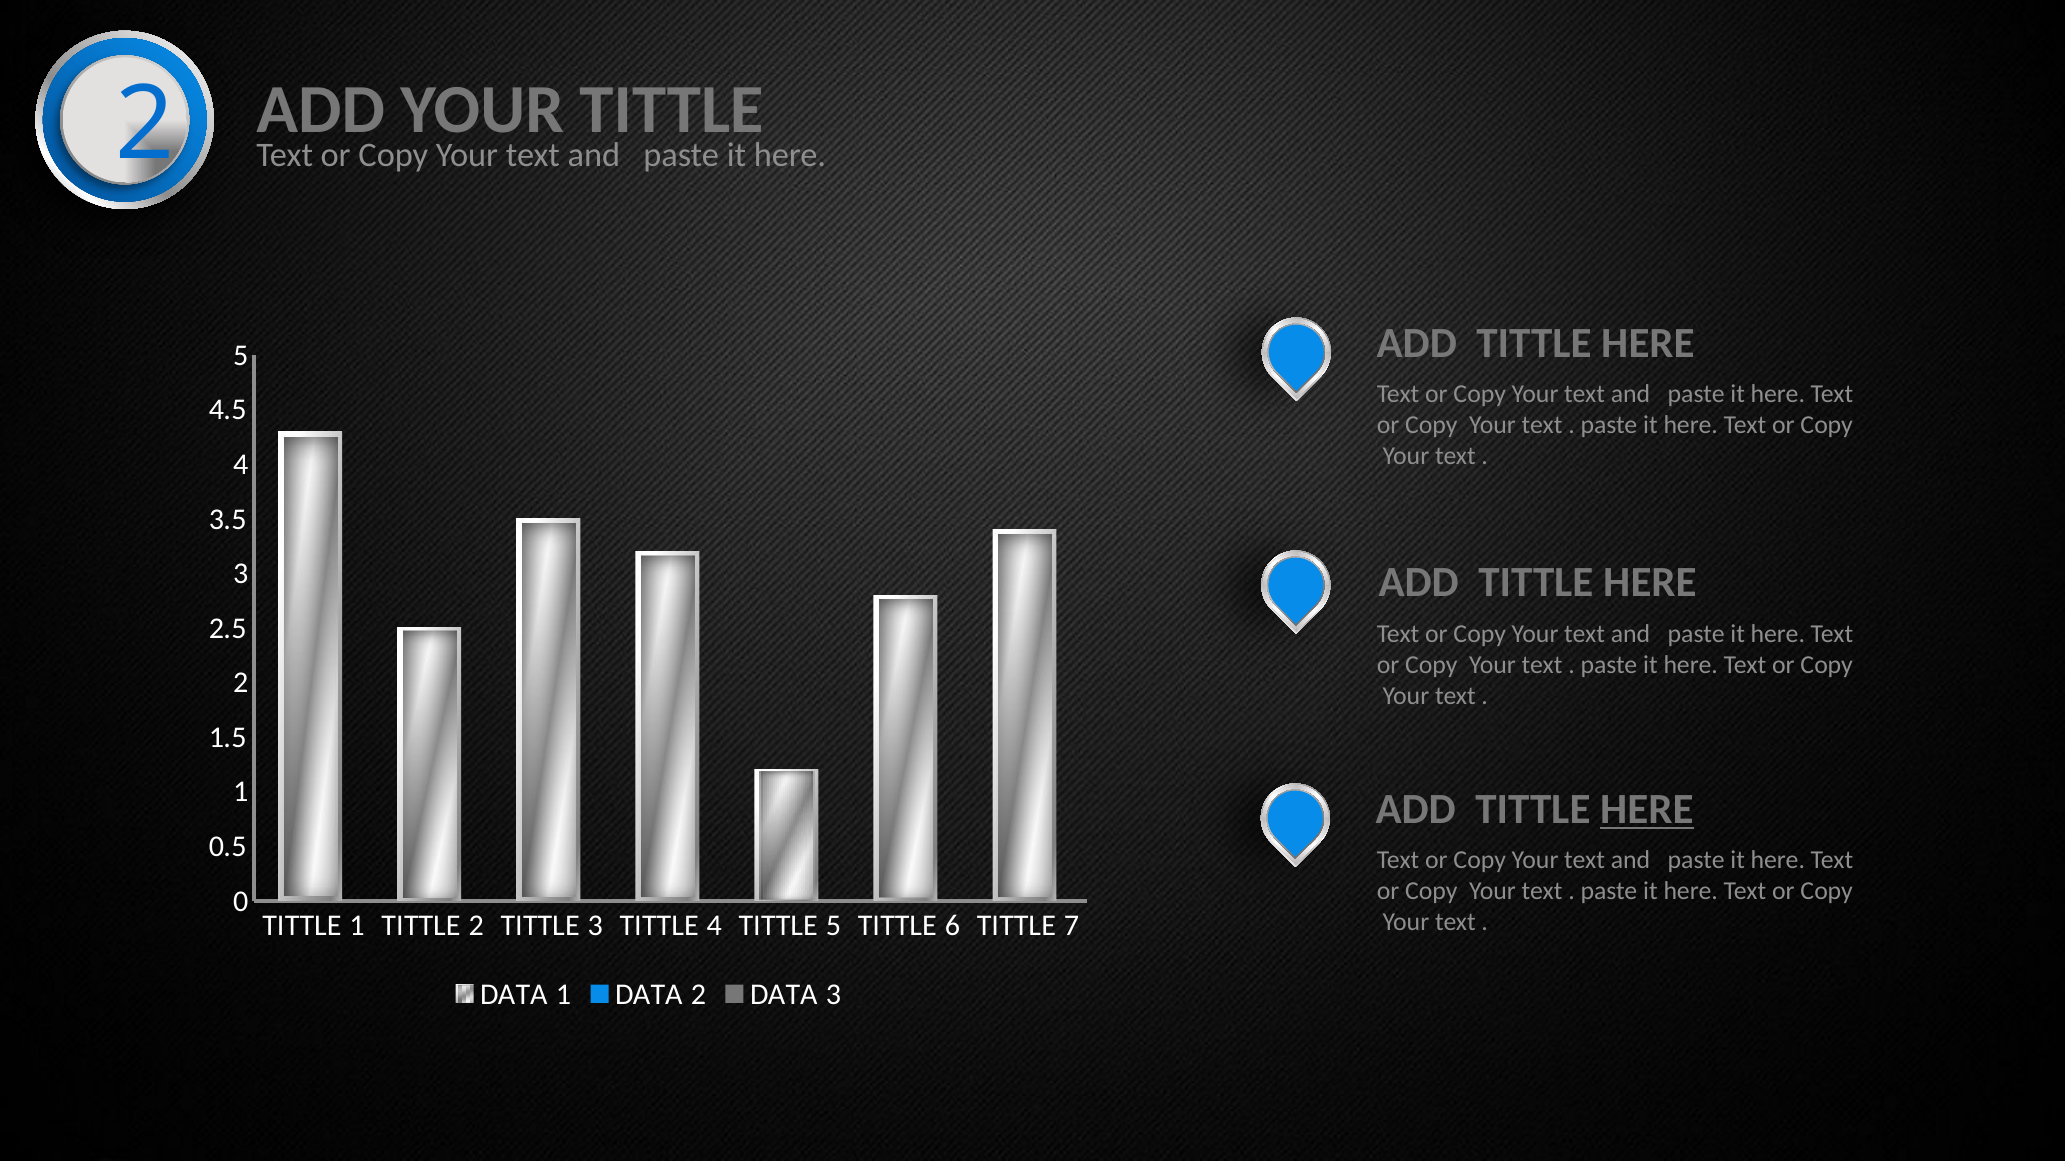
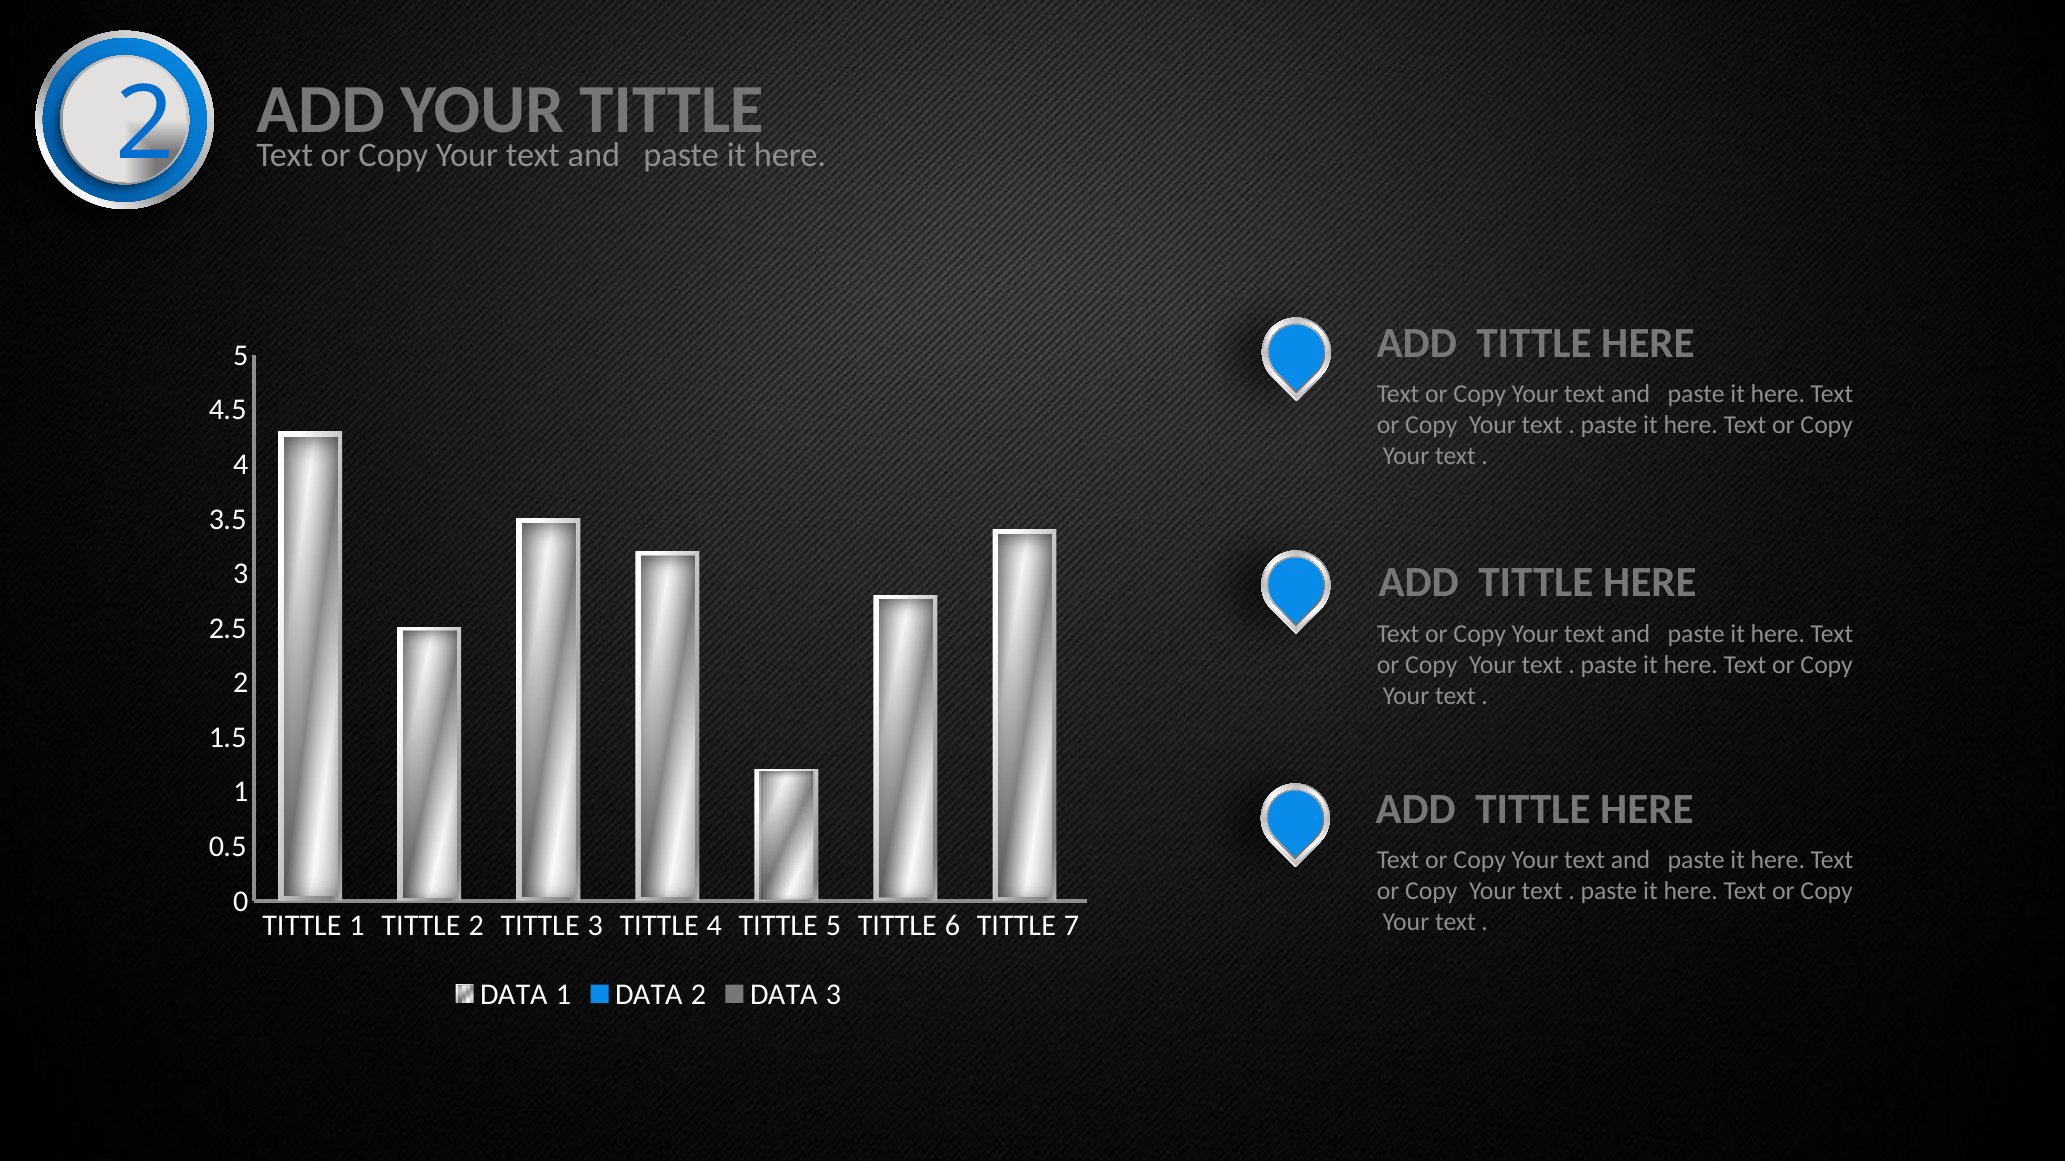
HERE at (1647, 810) underline: present -> none
